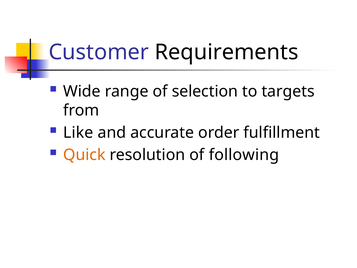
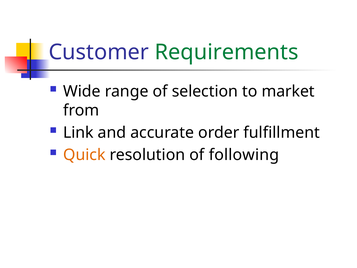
Requirements colour: black -> green
targets: targets -> market
Like: Like -> Link
